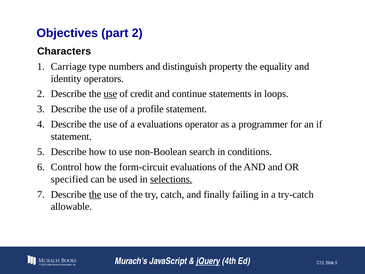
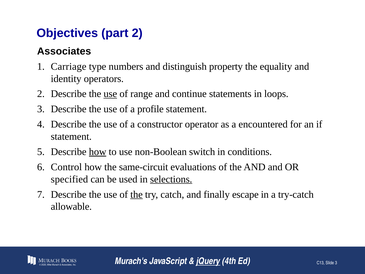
Characters at (64, 51): Characters -> Associates
credit: credit -> range
a evaluations: evaluations -> constructor
programmer: programmer -> encountered
how at (98, 152) underline: none -> present
search: search -> switch
form-circuit: form-circuit -> same-circuit
the at (95, 194) underline: present -> none
the at (137, 194) underline: none -> present
failing: failing -> escape
